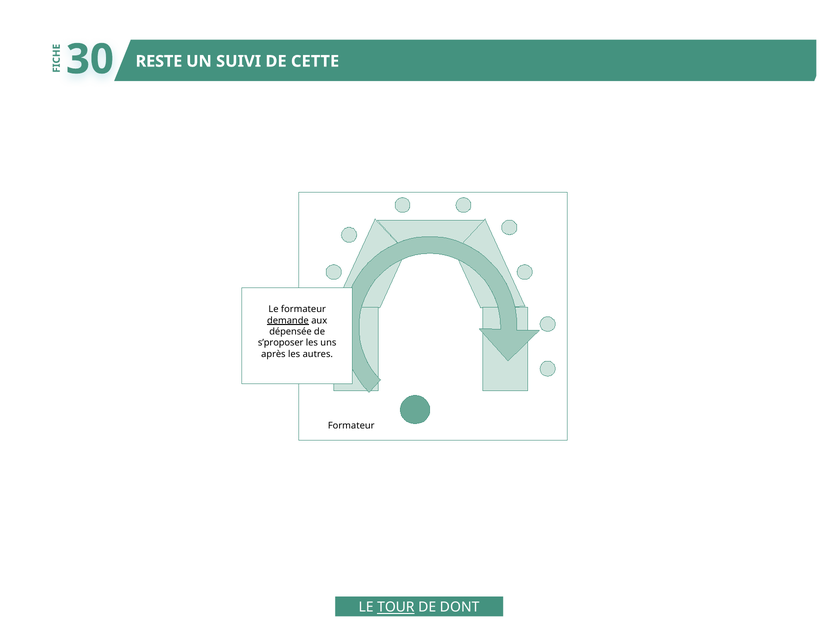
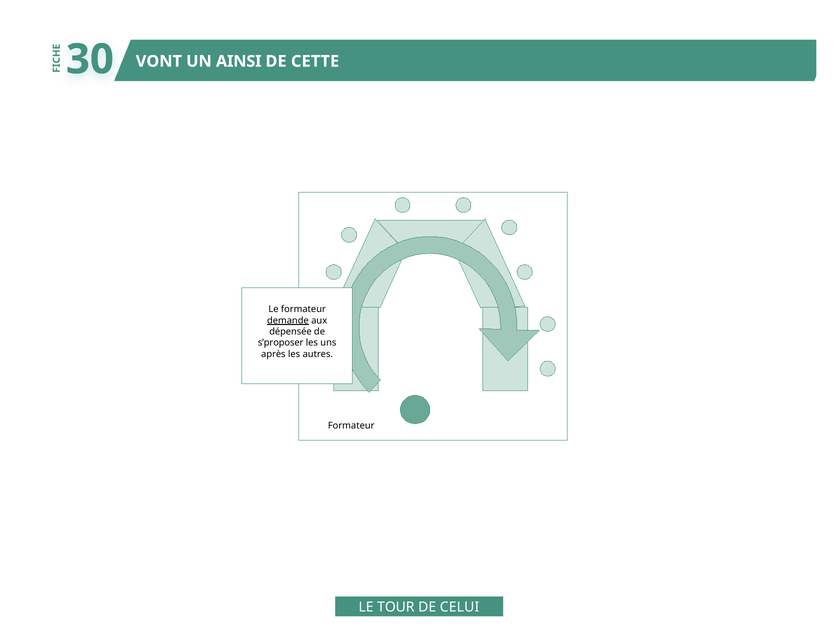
RESTE: RESTE -> VONT
SUIVI: SUIVI -> AINSI
TOUR underline: present -> none
DONT: DONT -> CELUI
